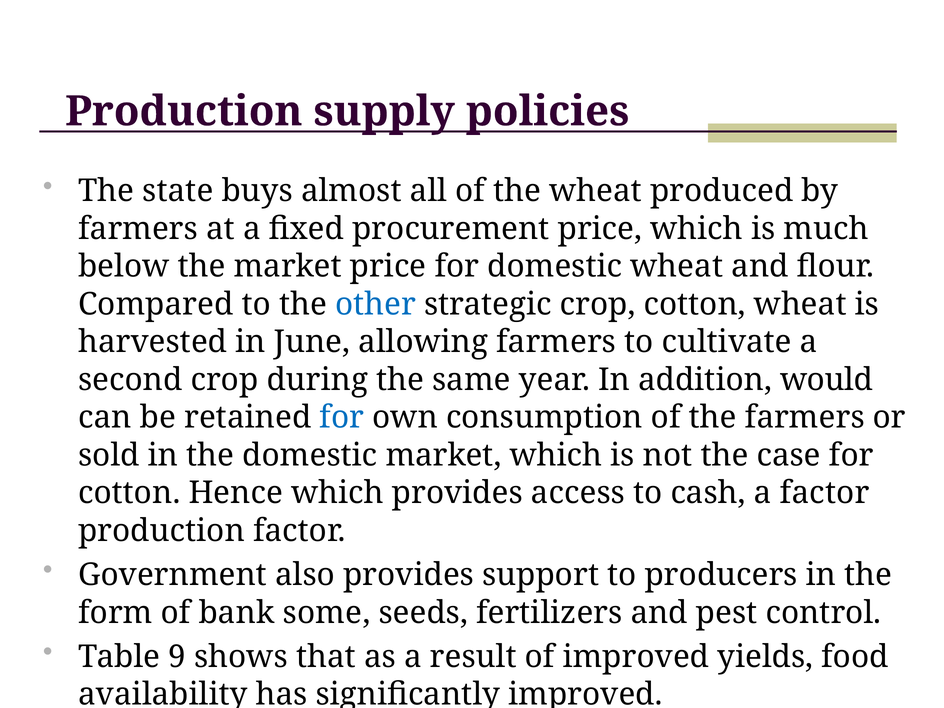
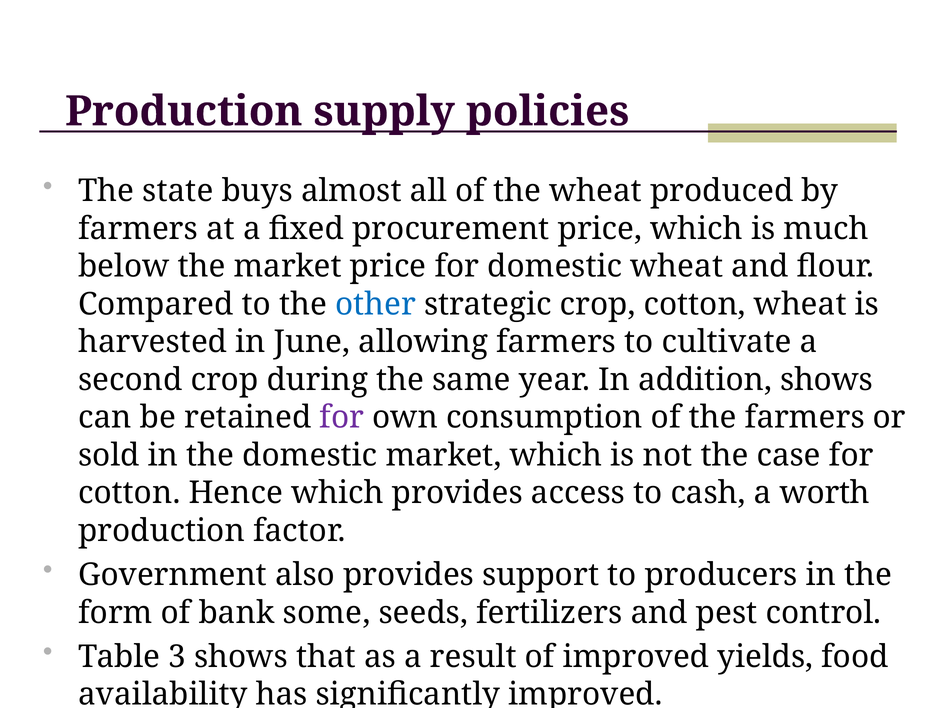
addition would: would -> shows
for at (342, 418) colour: blue -> purple
a factor: factor -> worth
9: 9 -> 3
